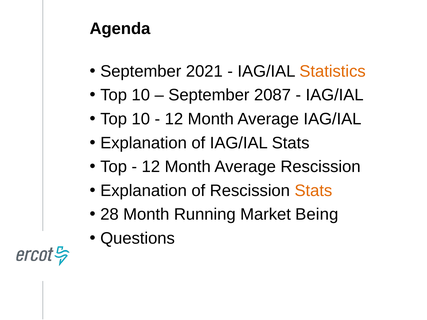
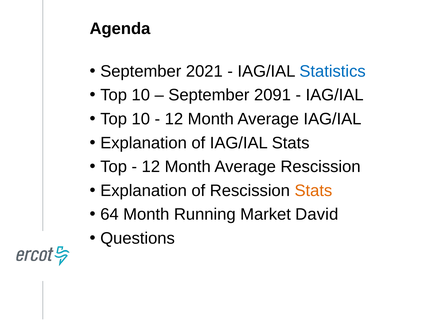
Statistics colour: orange -> blue
2087: 2087 -> 2091
28: 28 -> 64
Being: Being -> David
